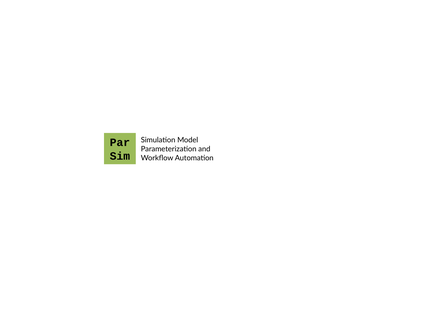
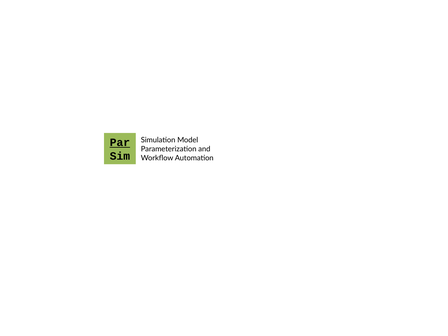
Par underline: none -> present
